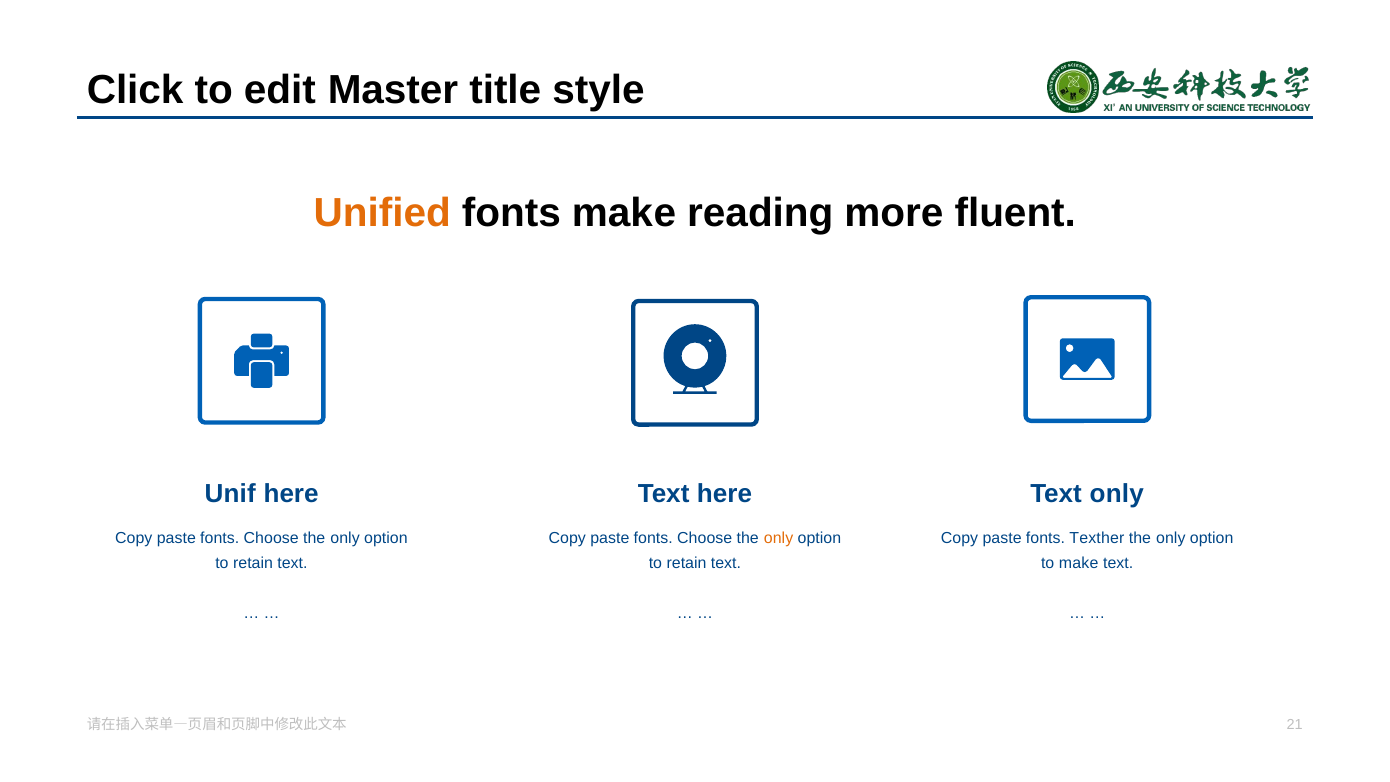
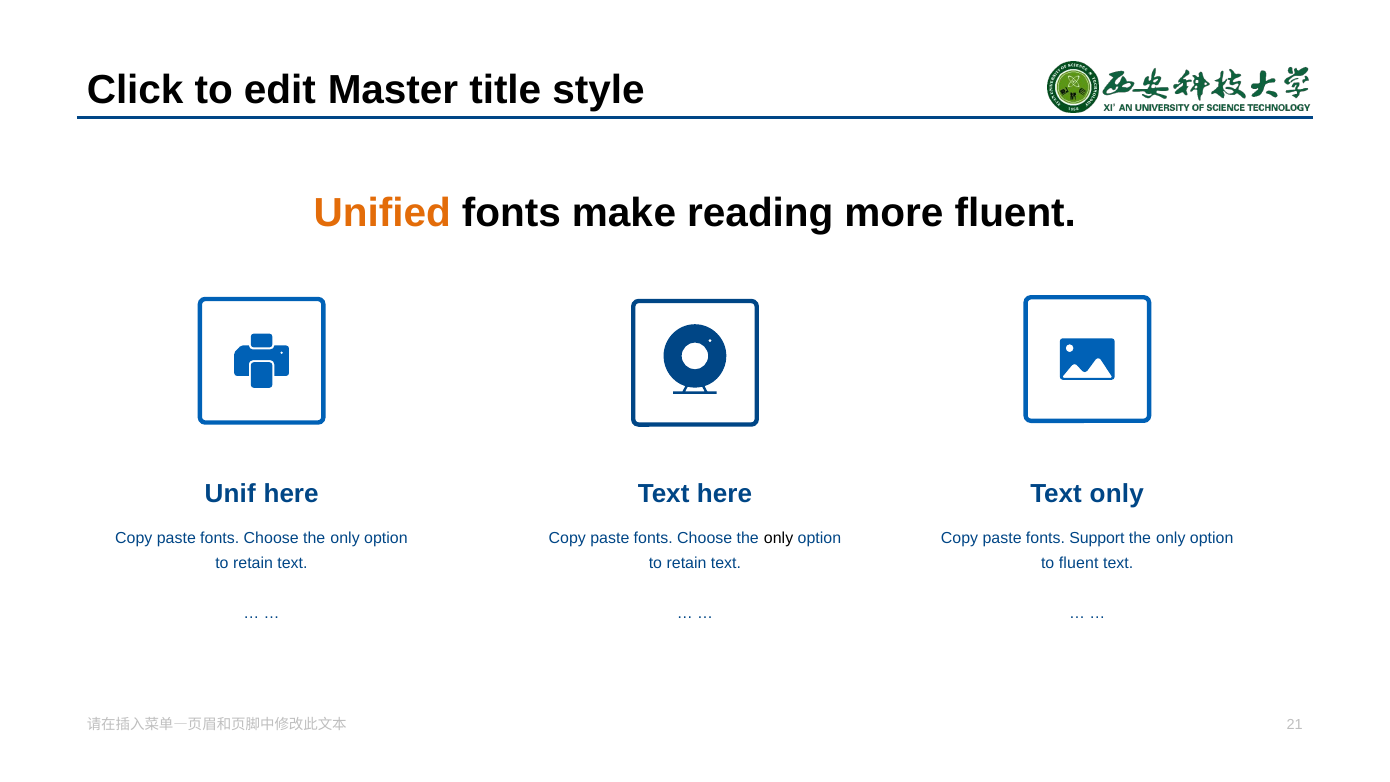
only at (779, 538) colour: orange -> black
Texther: Texther -> Support
to make: make -> fluent
